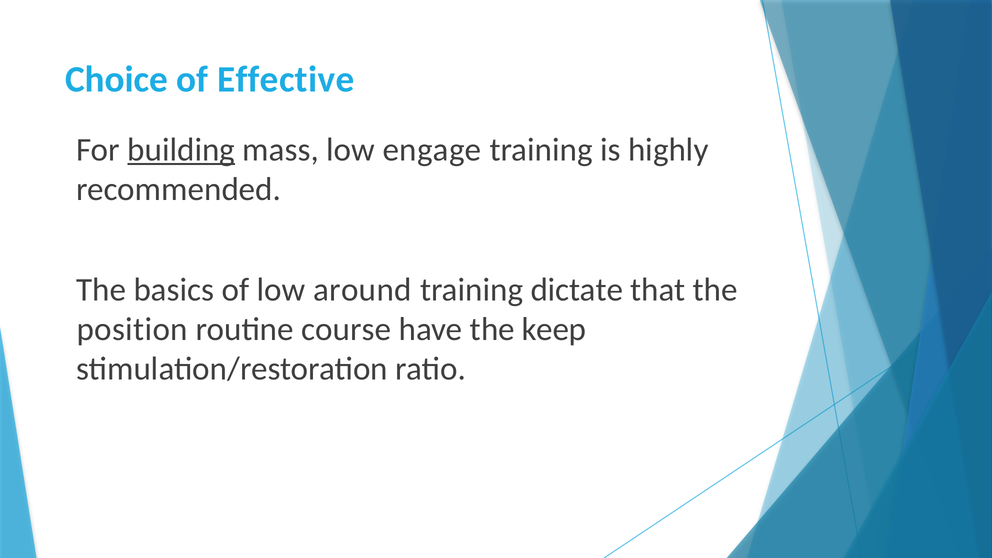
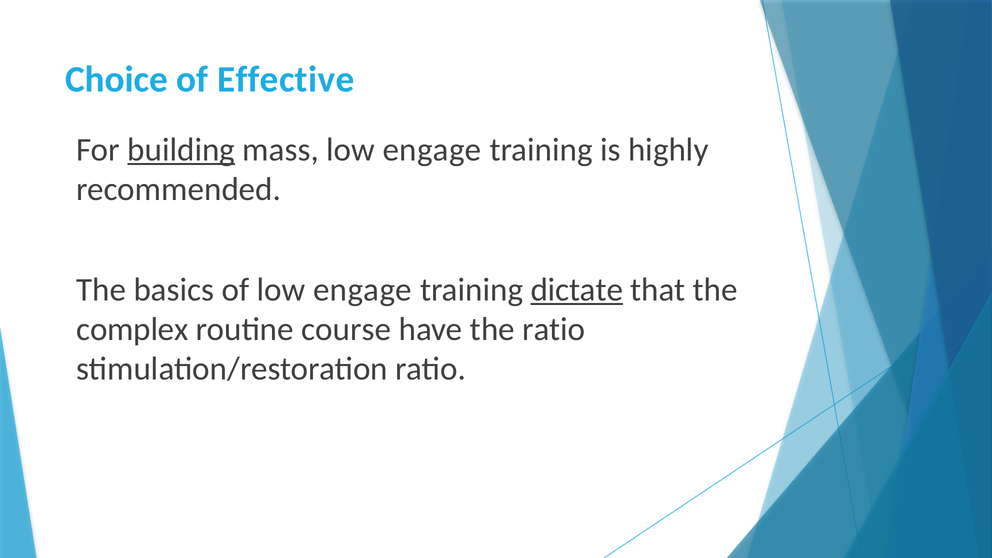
of low around: around -> engage
dictate underline: none -> present
position: position -> complex
the keep: keep -> ratio
